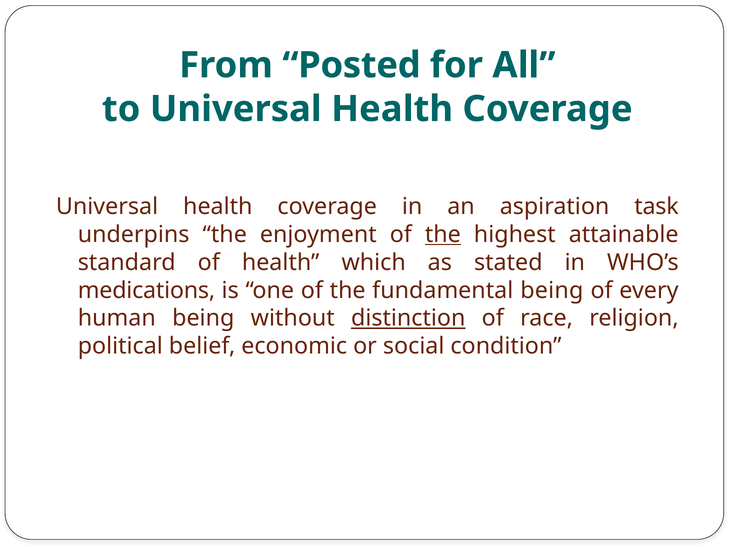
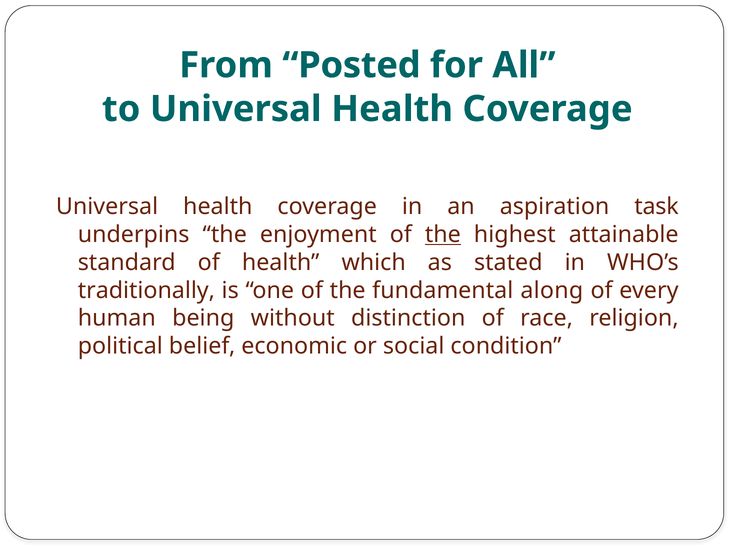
medications: medications -> traditionally
fundamental being: being -> along
distinction underline: present -> none
